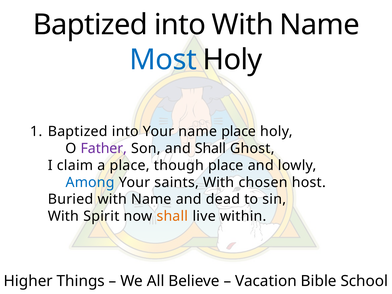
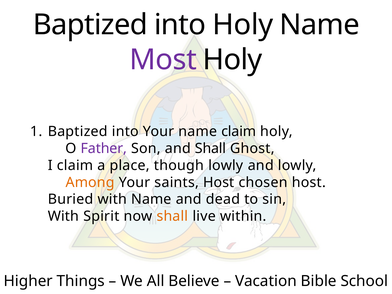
into With: With -> Holy
Most colour: blue -> purple
name place: place -> claim
though place: place -> lowly
Among colour: blue -> orange
saints With: With -> Host
